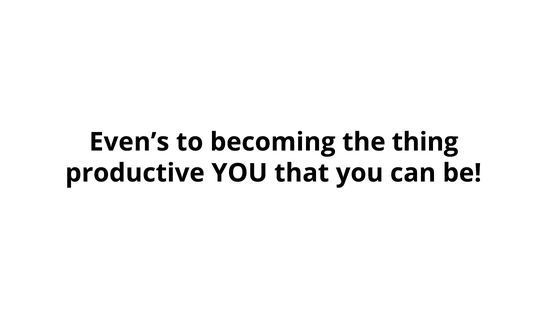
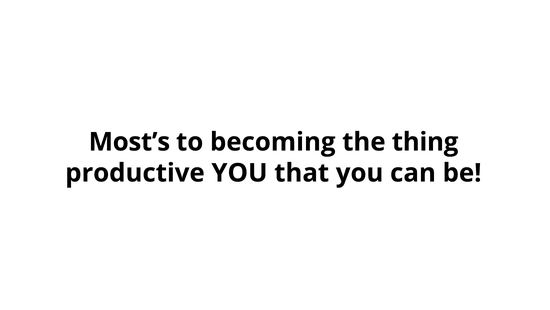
Even’s: Even’s -> Most’s
